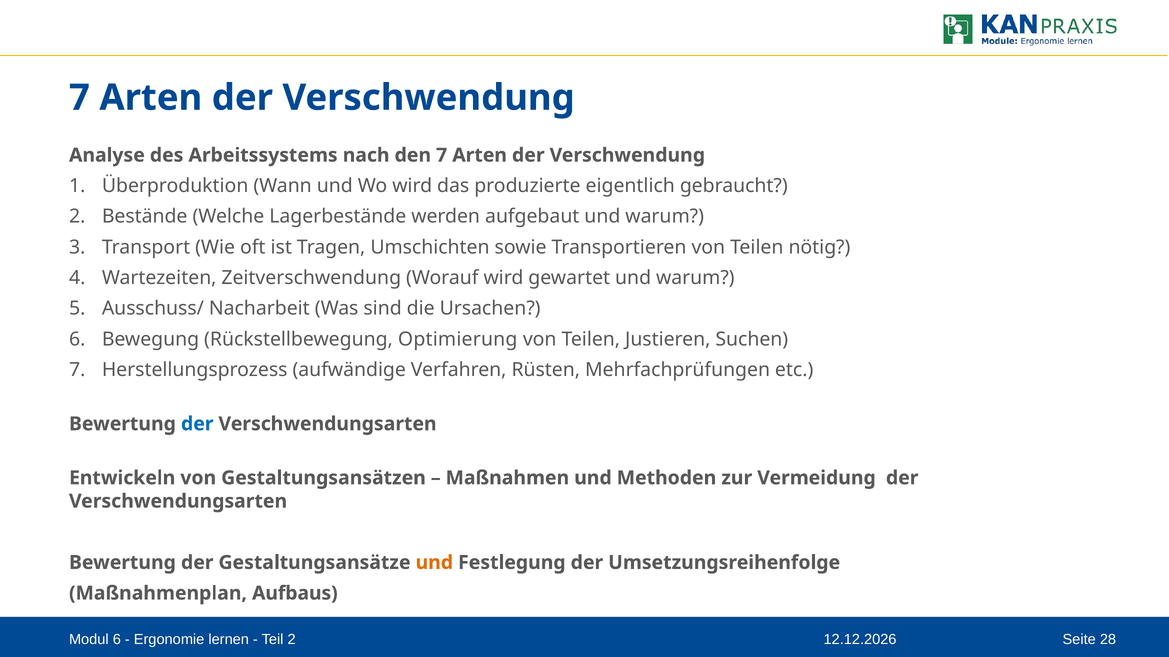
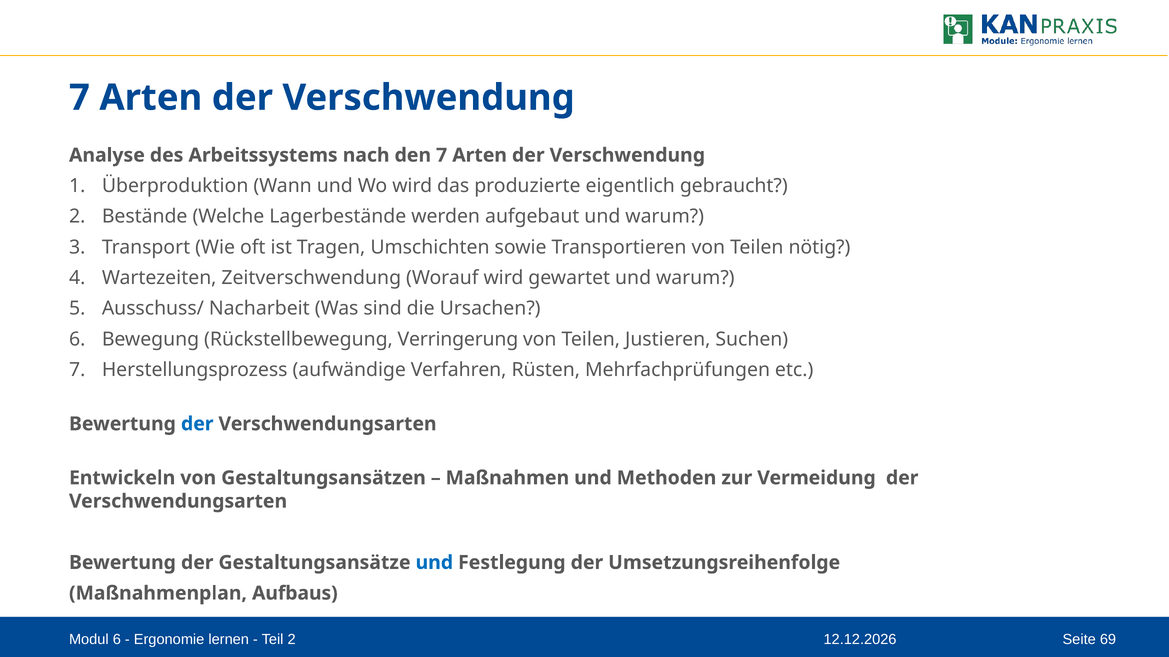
Optimierung: Optimierung -> Verringerung
und at (434, 563) colour: orange -> blue
28: 28 -> 69
